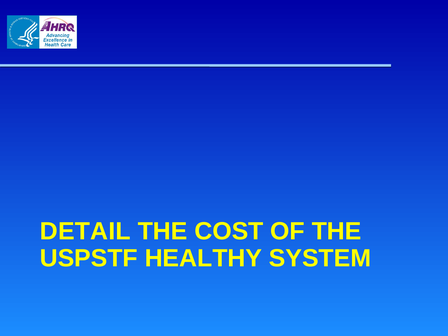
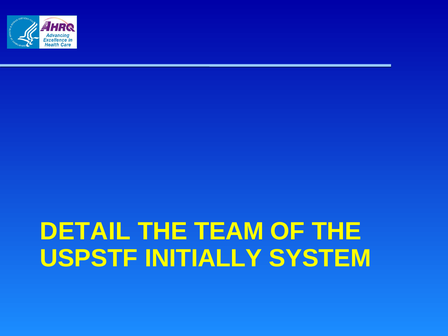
COST: COST -> TEAM
HEALTHY: HEALTHY -> INITIALLY
